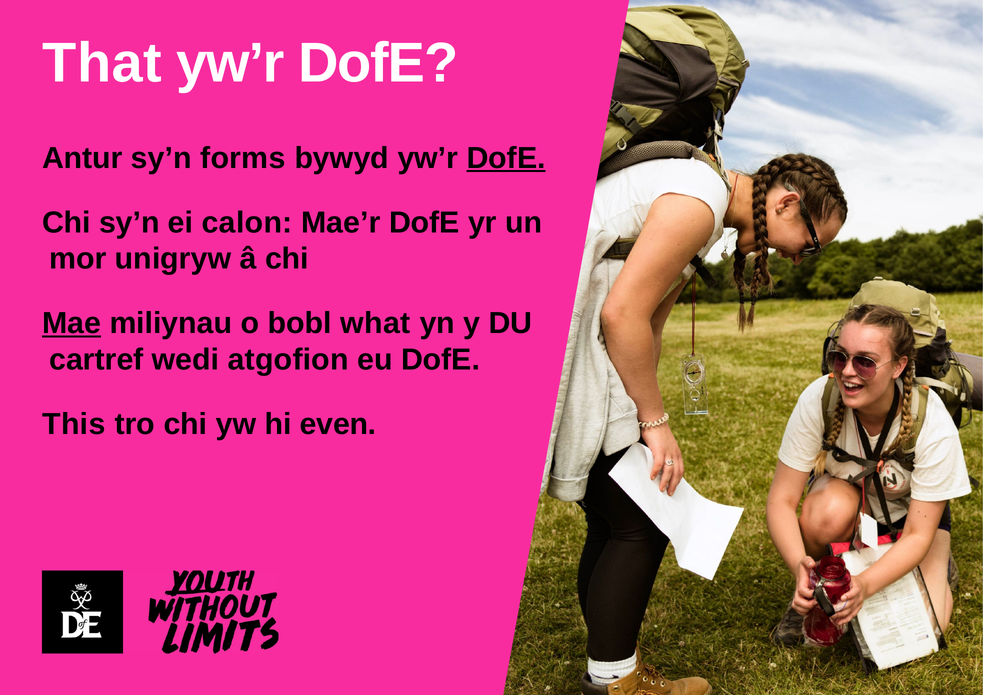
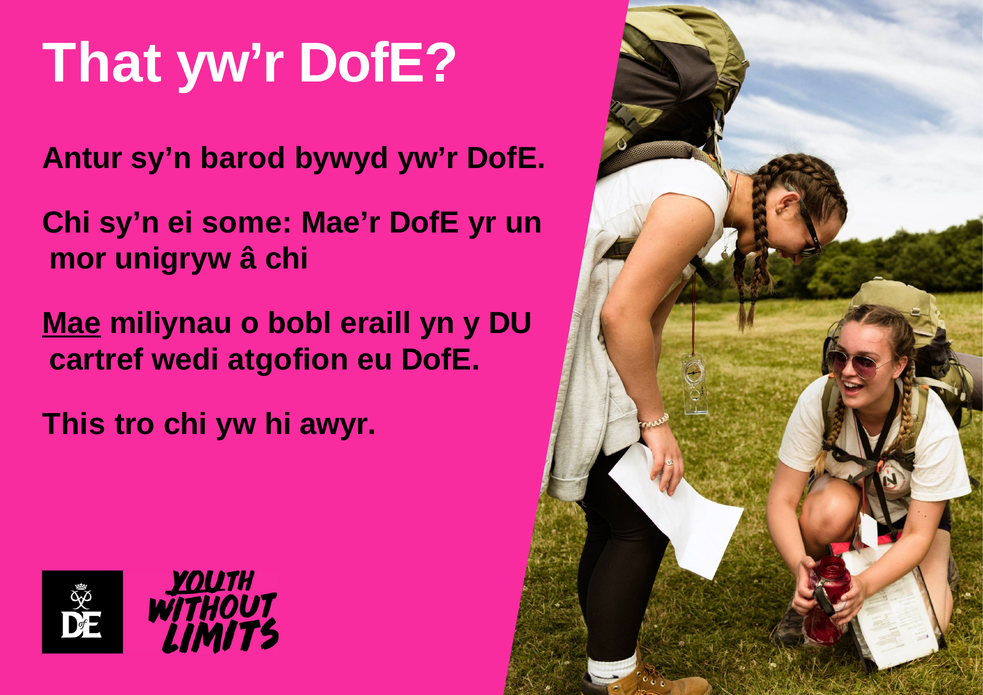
forms: forms -> barod
DofE at (506, 158) underline: present -> none
calon: calon -> some
what: what -> eraill
even: even -> awyr
